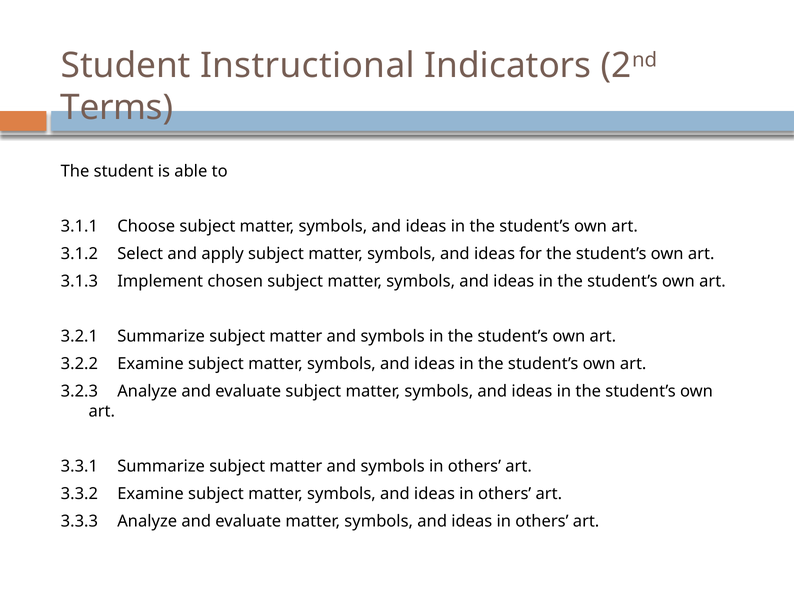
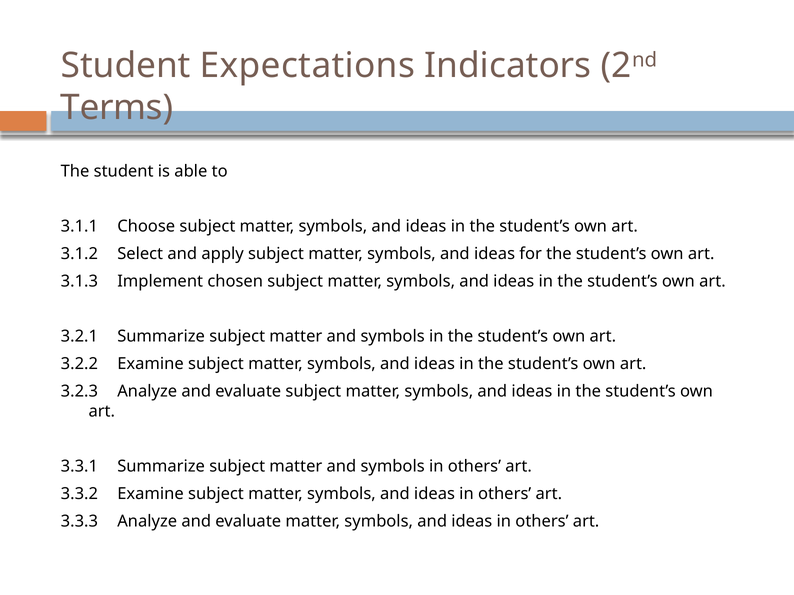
Instructional: Instructional -> Expectations
